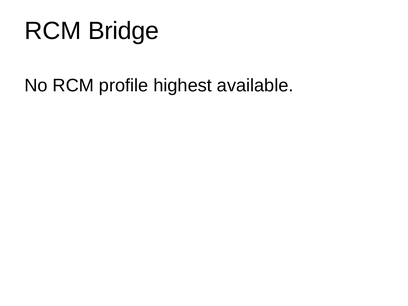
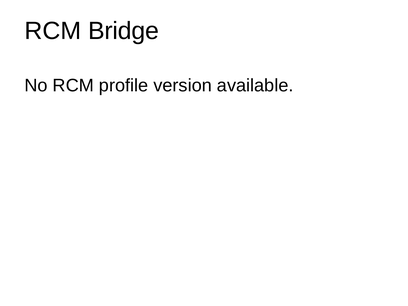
highest: highest -> version
